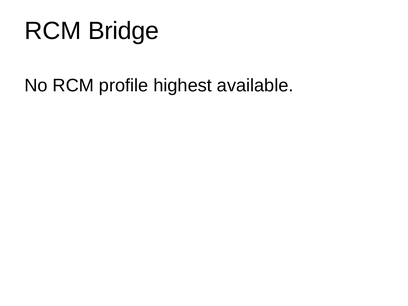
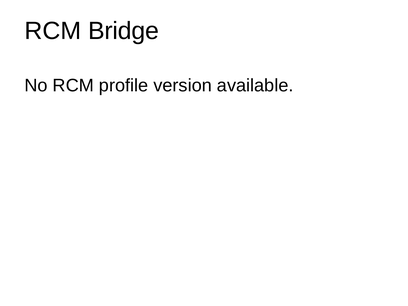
highest: highest -> version
